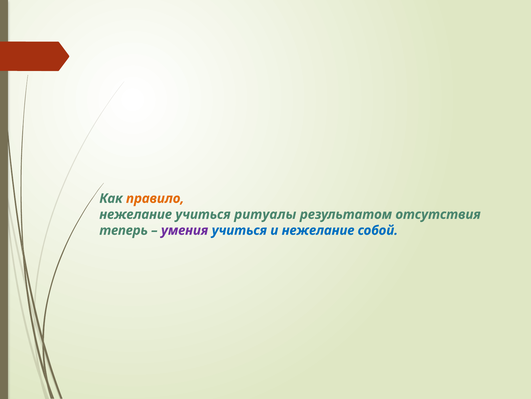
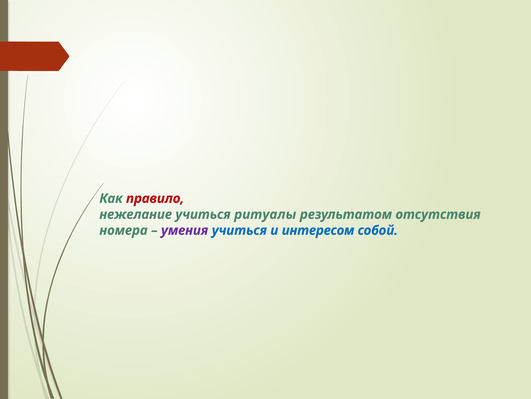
правило colour: orange -> red
теперь: теперь -> номера
и нежелание: нежелание -> интересом
